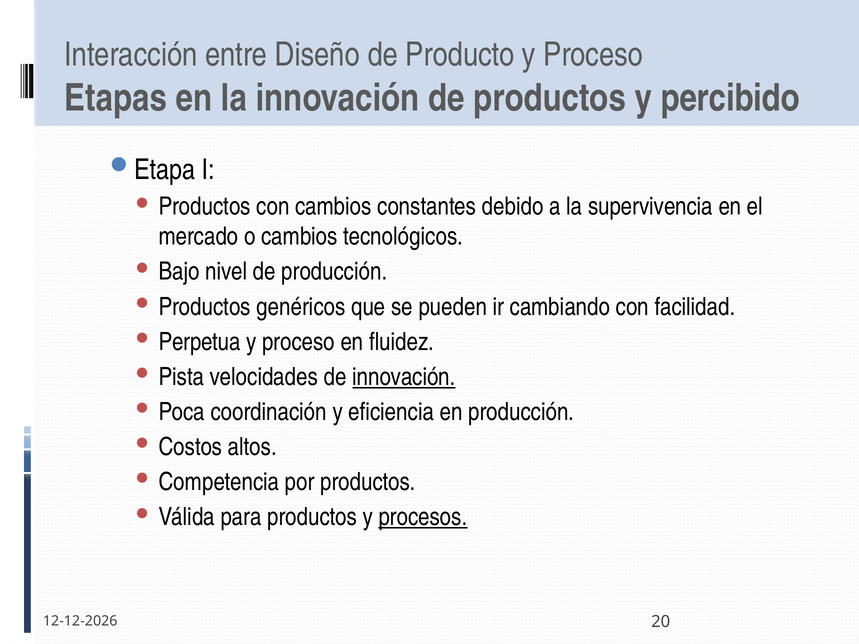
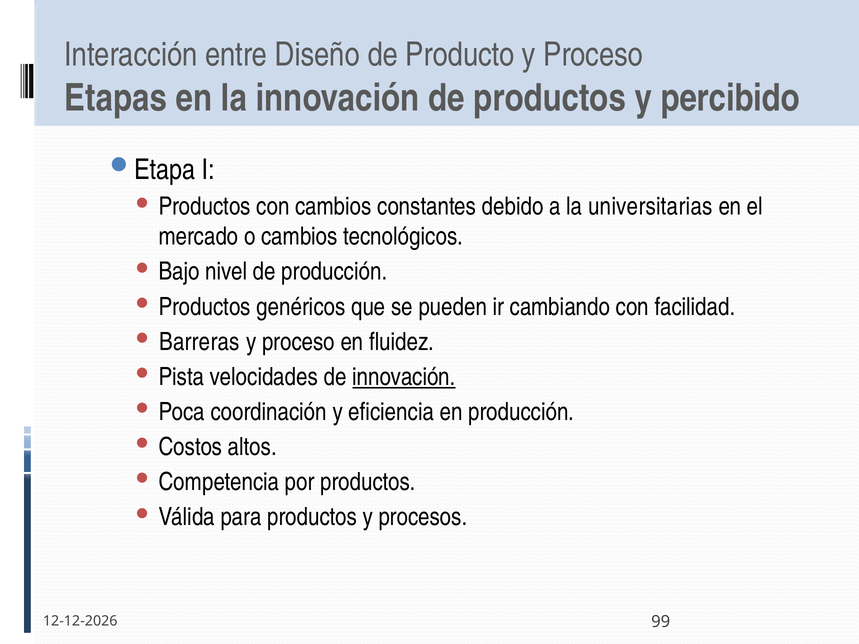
supervivencia: supervivencia -> universitarias
Perpetua: Perpetua -> Barreras
procesos underline: present -> none
20: 20 -> 99
